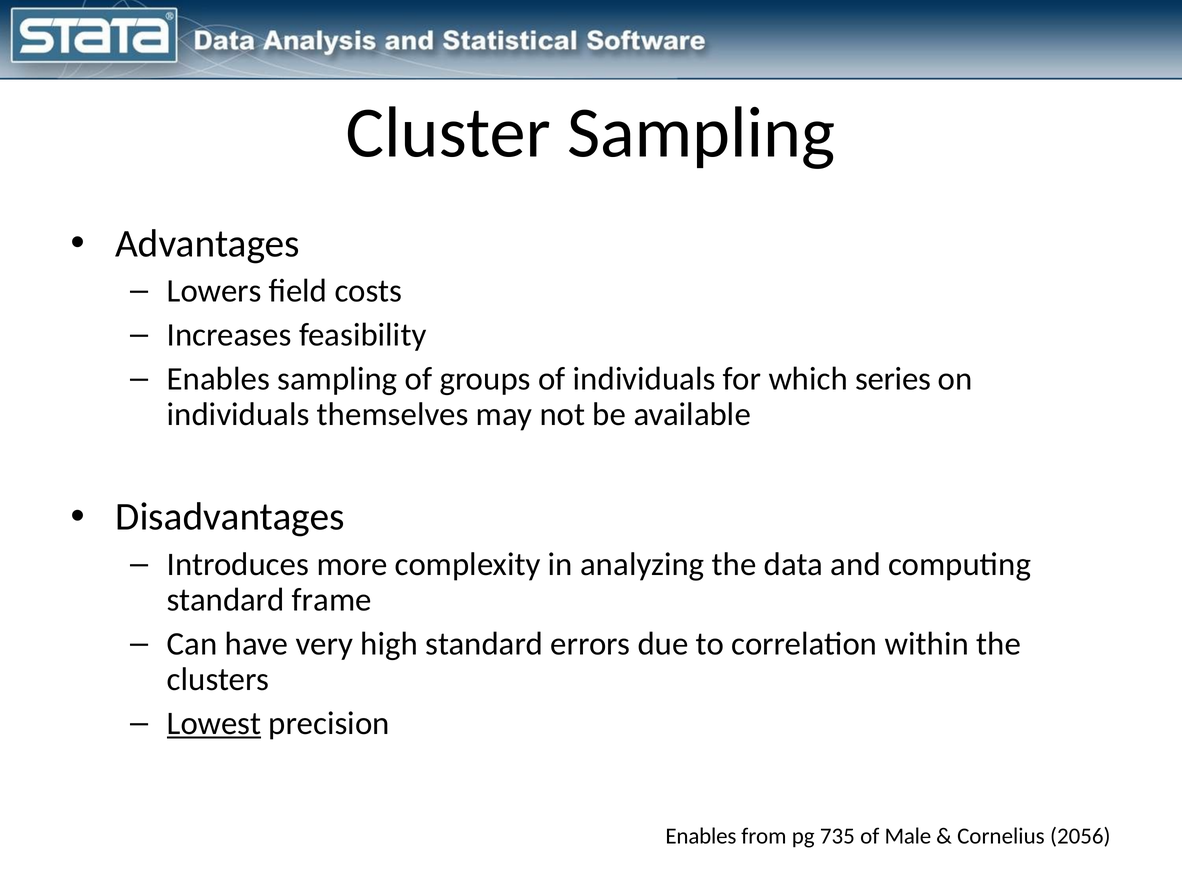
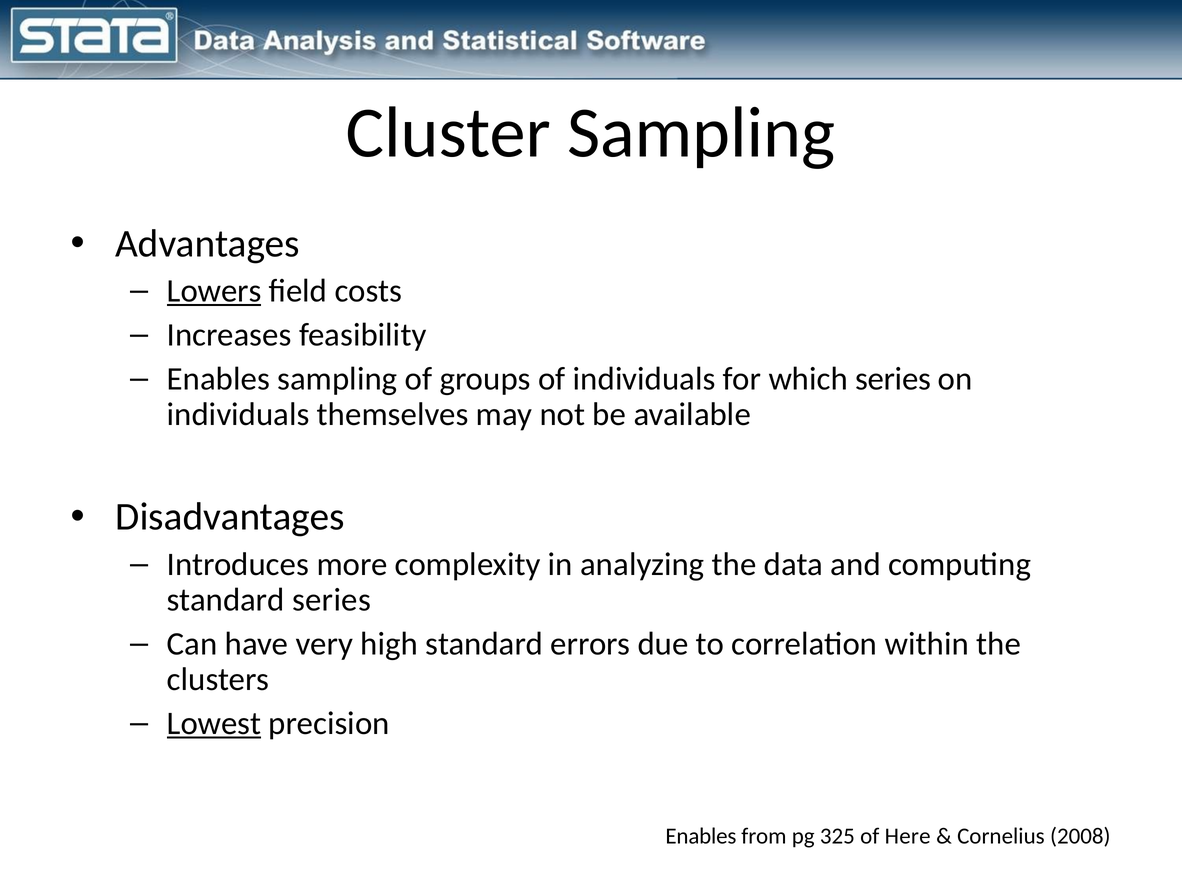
Lowers underline: none -> present
standard frame: frame -> series
735: 735 -> 325
Male: Male -> Here
2056: 2056 -> 2008
